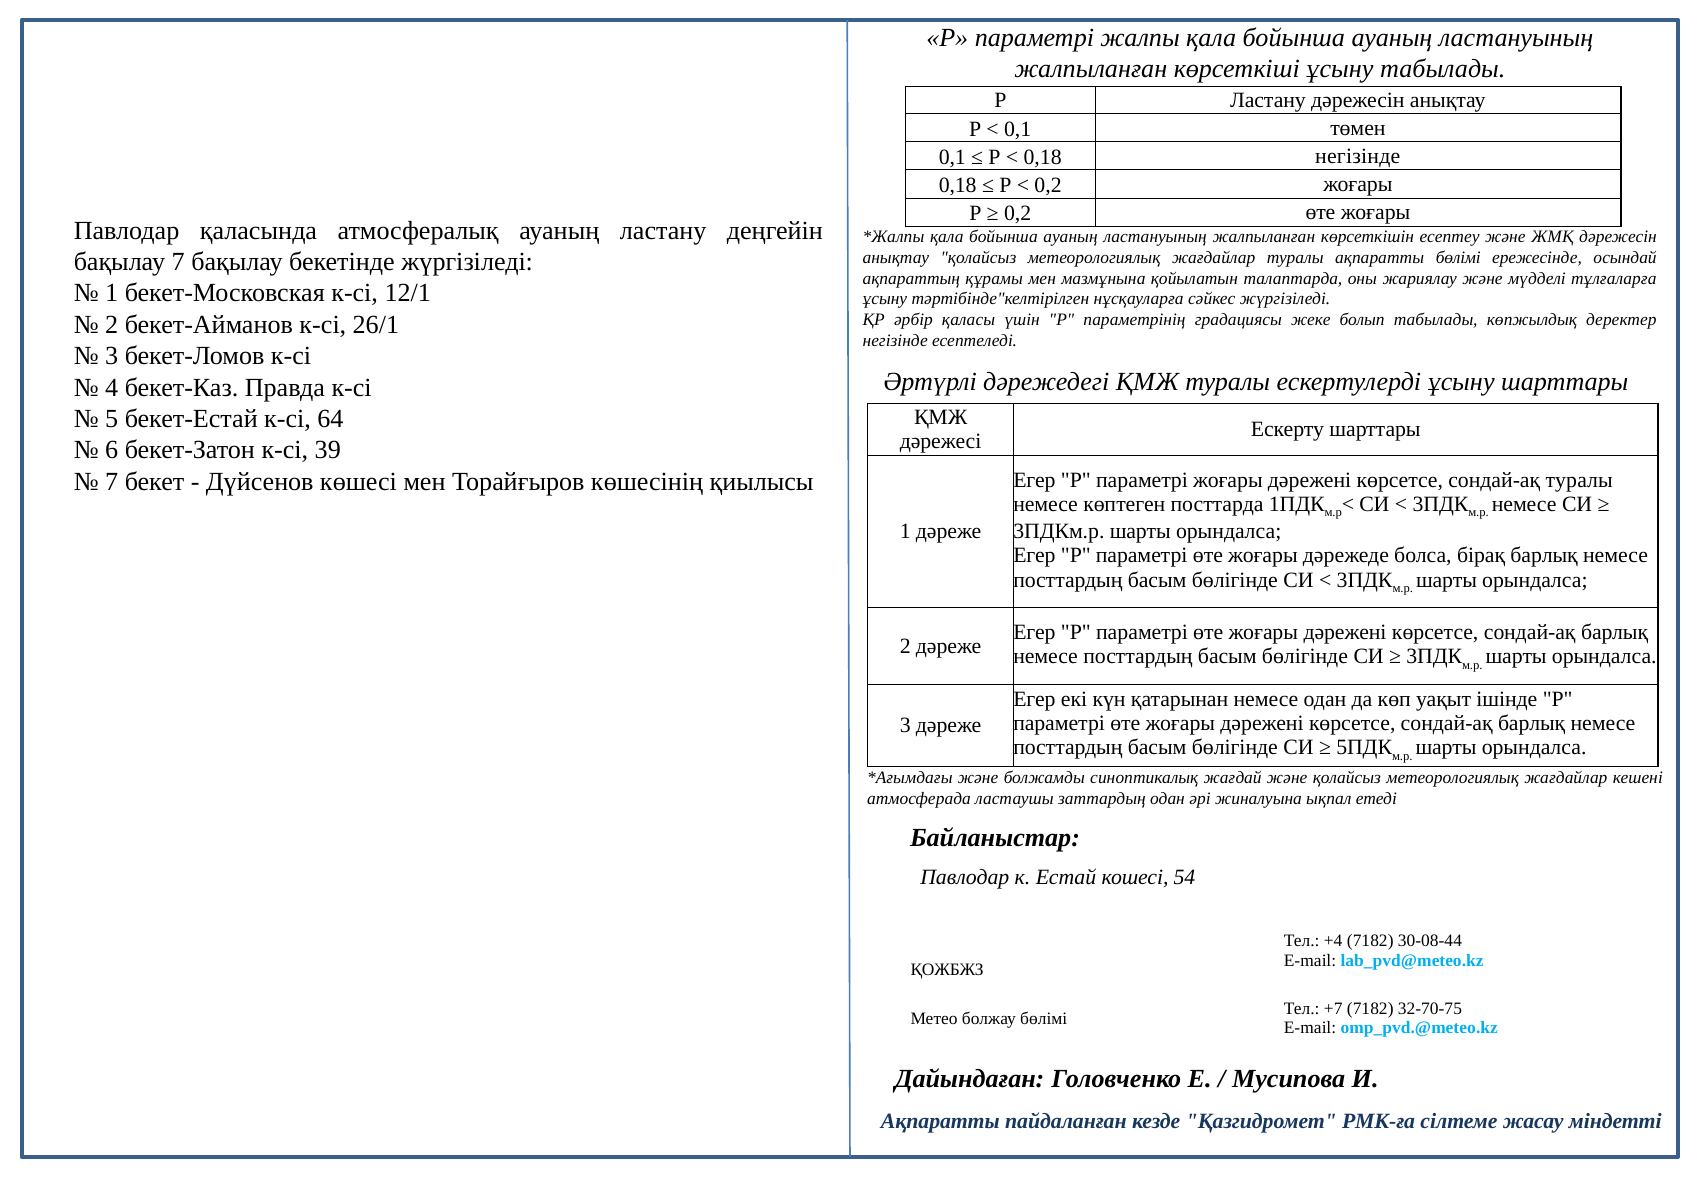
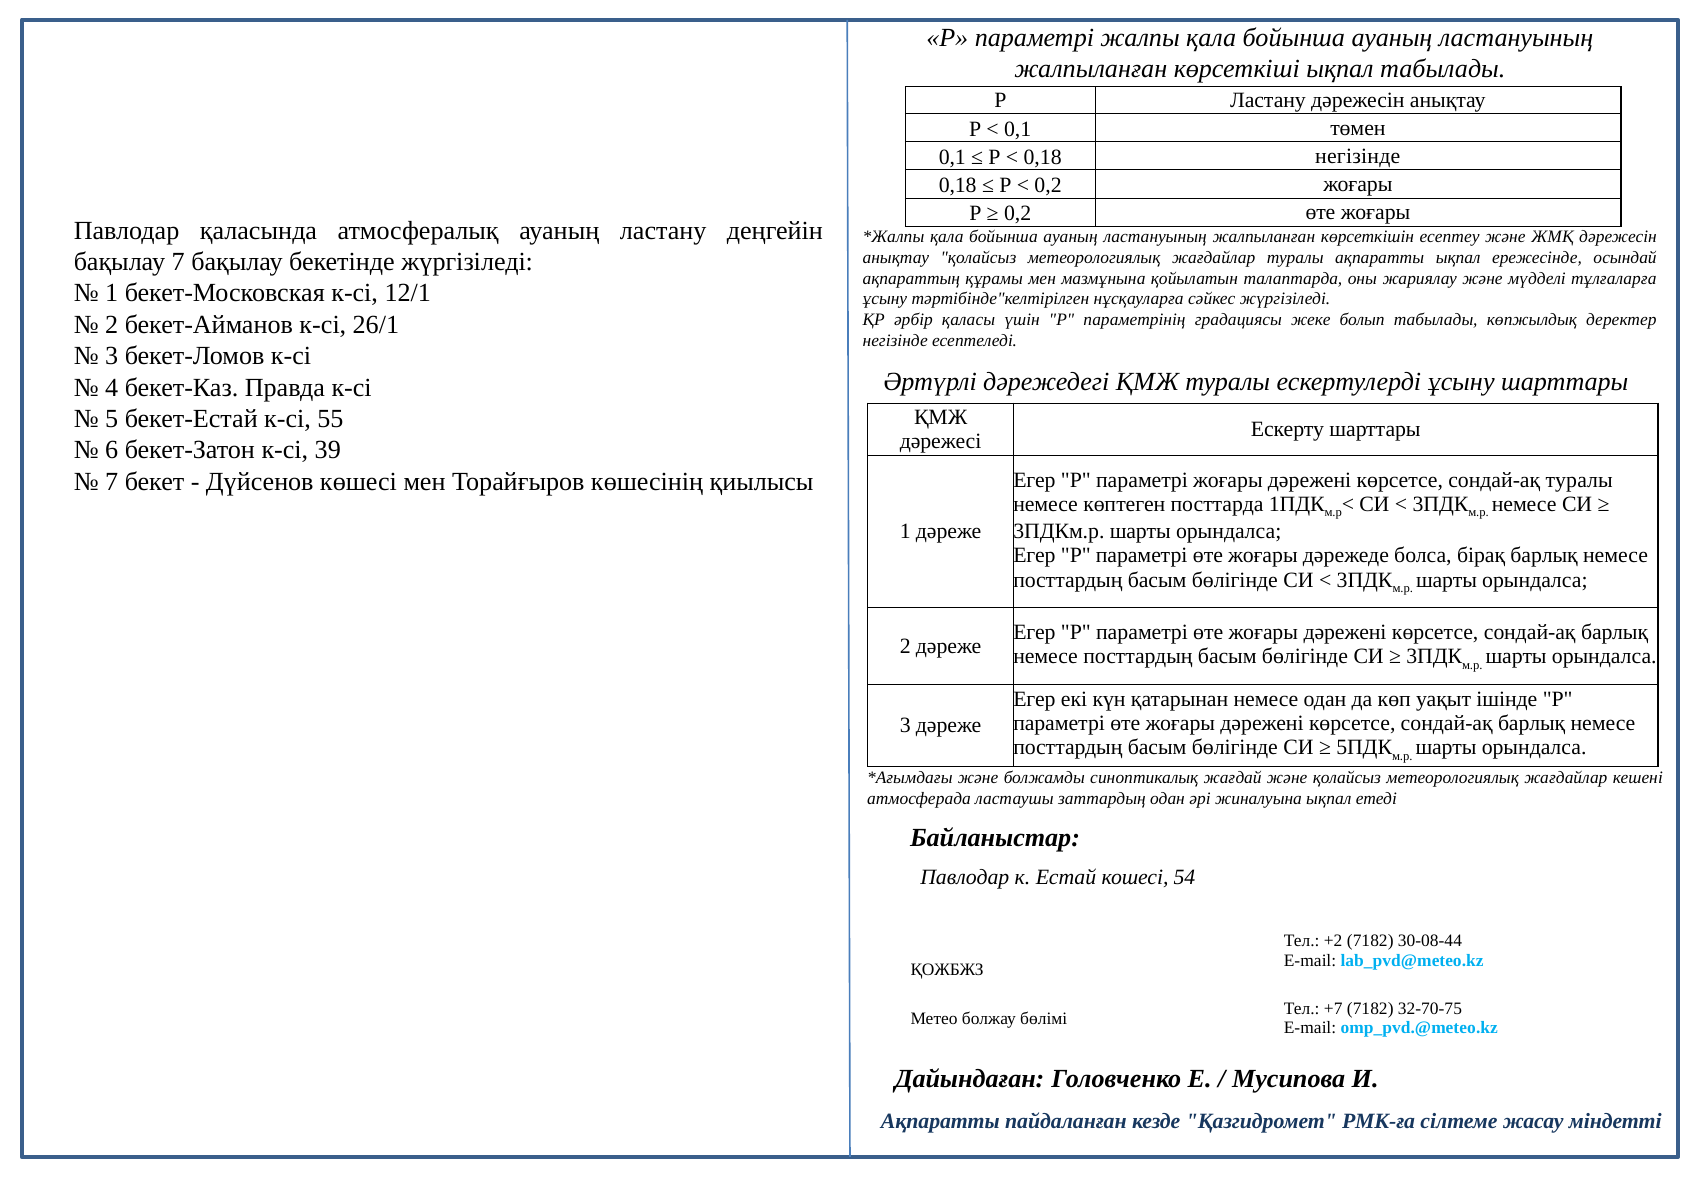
көрсеткіші ұсыну: ұсыну -> ықпал
ақпаратты бөлімі: бөлімі -> ықпал
64: 64 -> 55
+4: +4 -> +2
